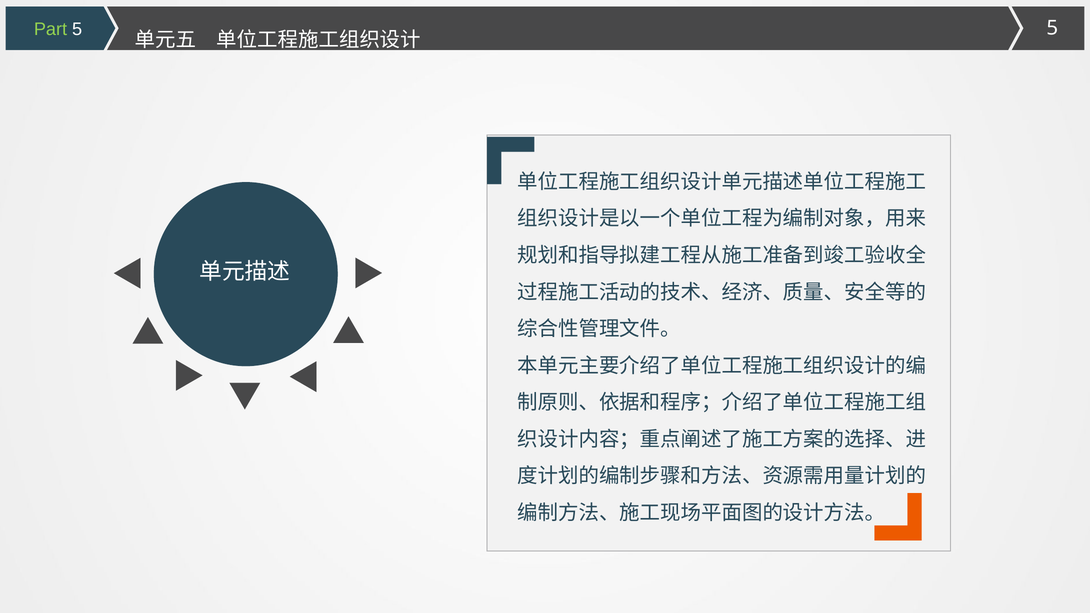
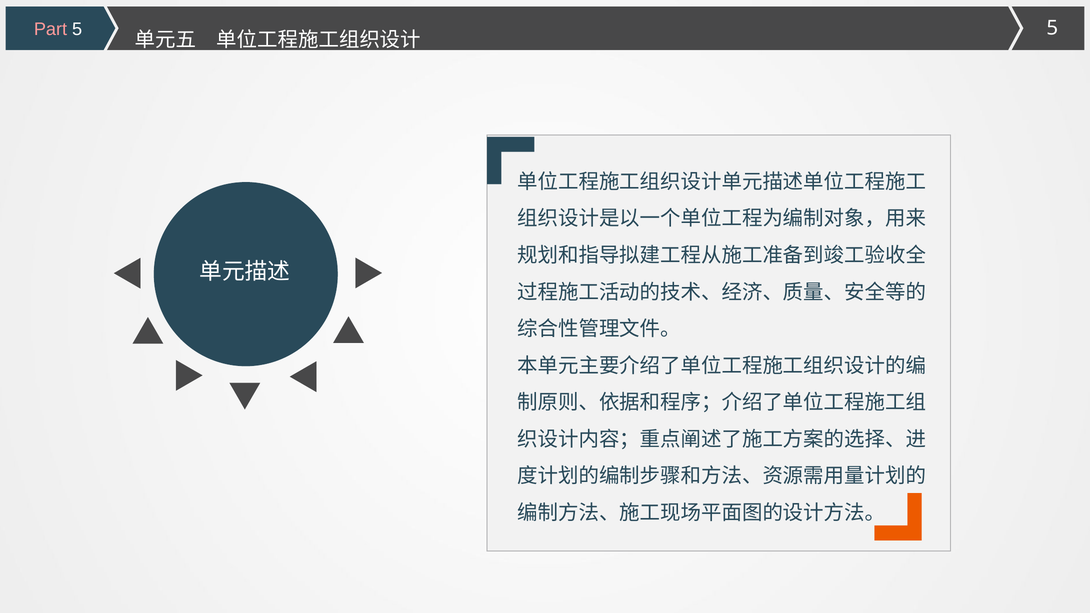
Part colour: light green -> pink
